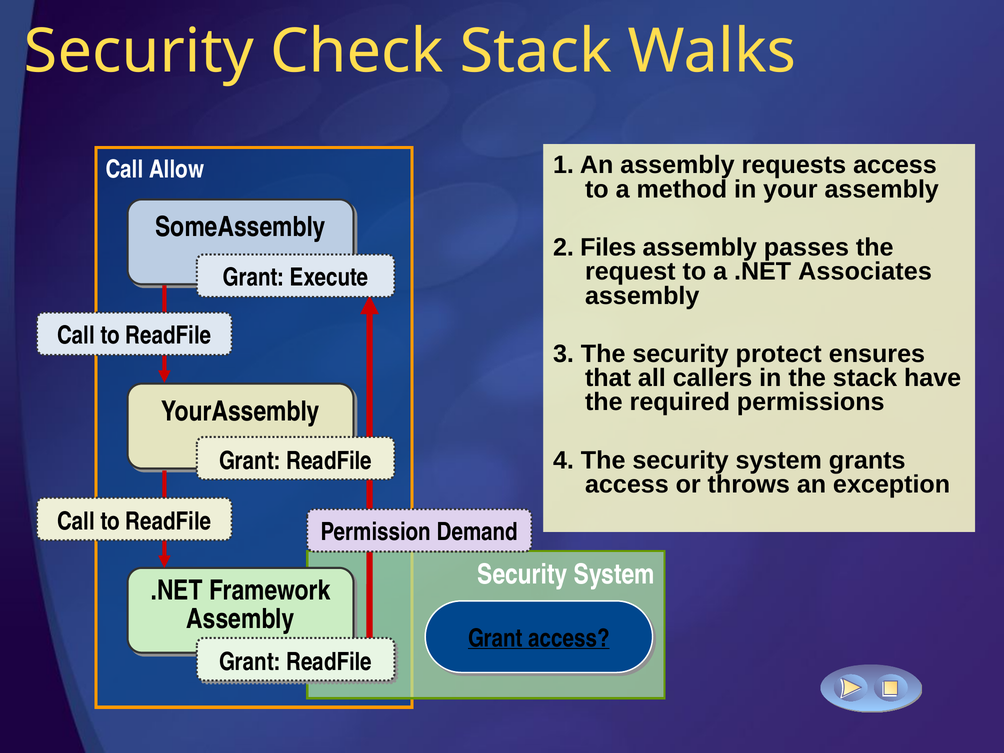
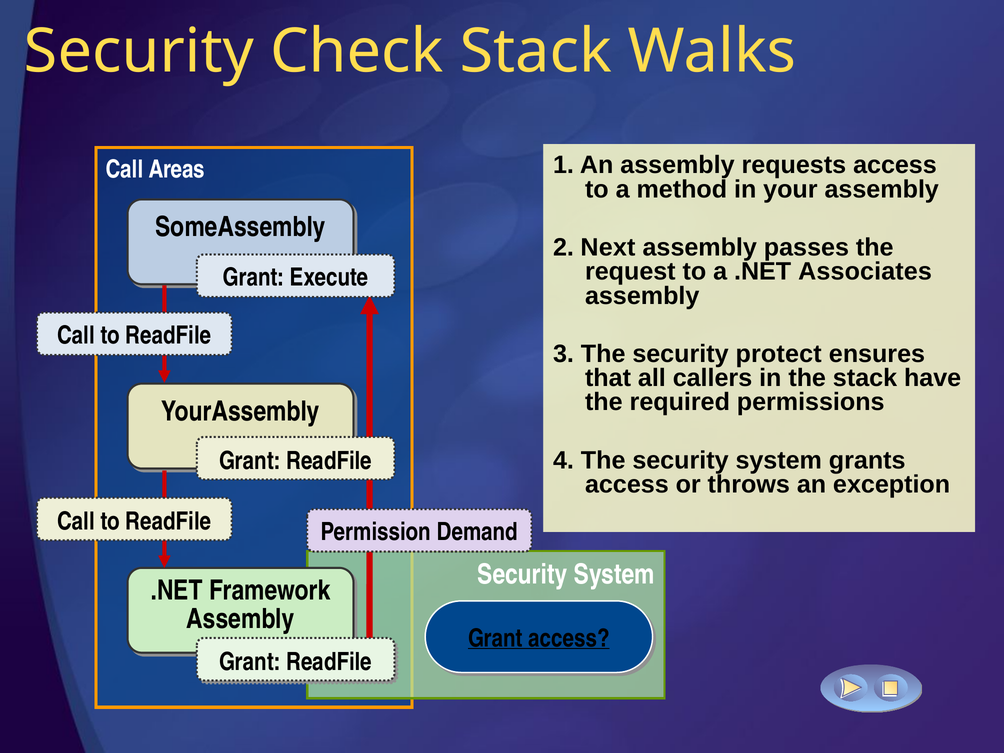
Allow: Allow -> Areas
Files: Files -> Next
